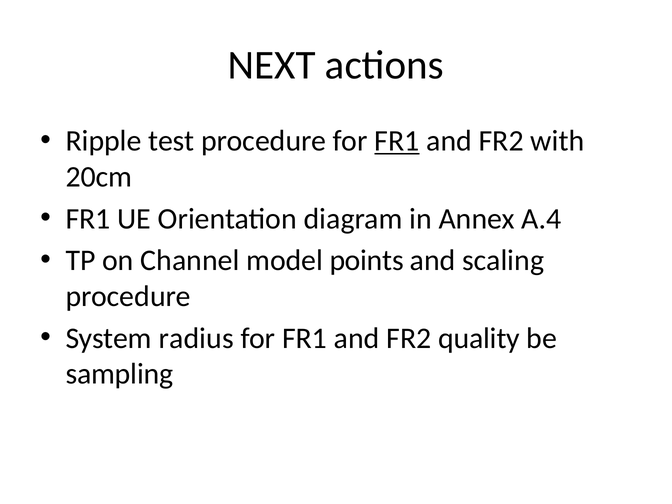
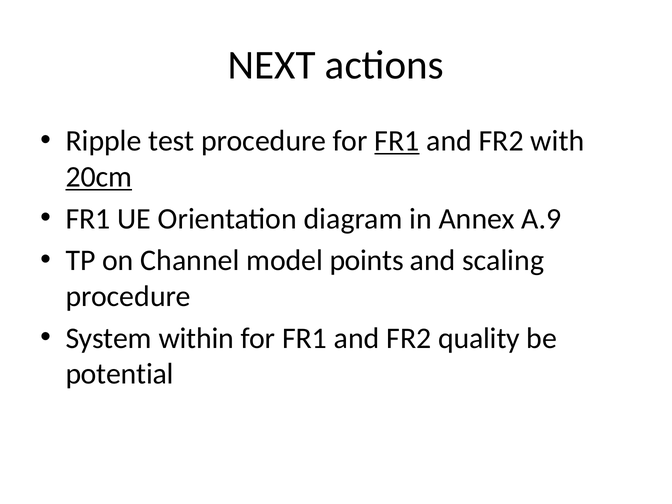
20cm underline: none -> present
A.4: A.4 -> A.9
radius: radius -> within
sampling: sampling -> potential
